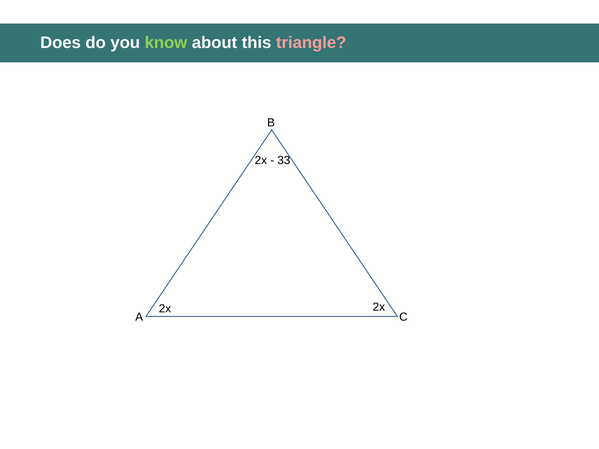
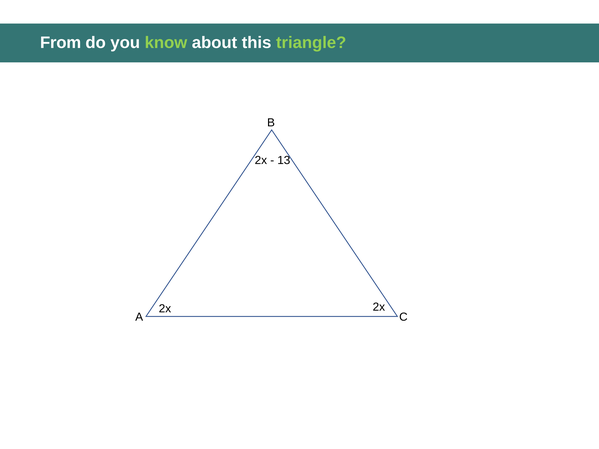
Does: Does -> From
triangle colour: pink -> light green
33: 33 -> 13
